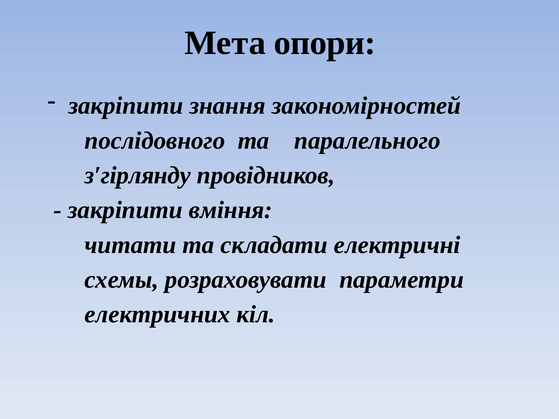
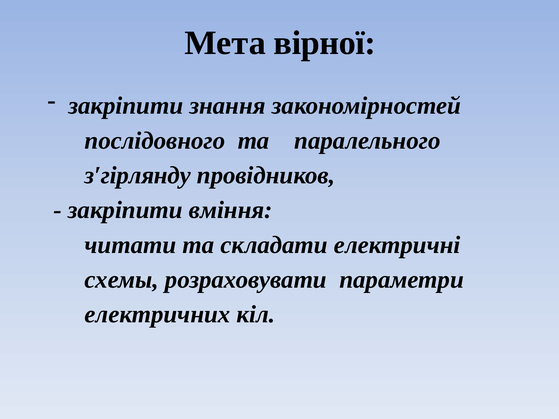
опори: опори -> вірної
